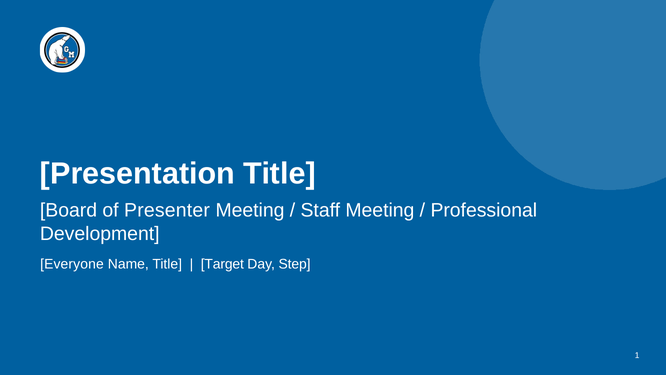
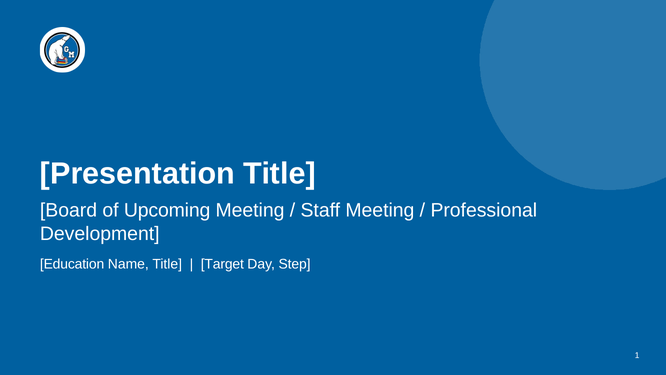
Presenter: Presenter -> Upcoming
Everyone: Everyone -> Education
